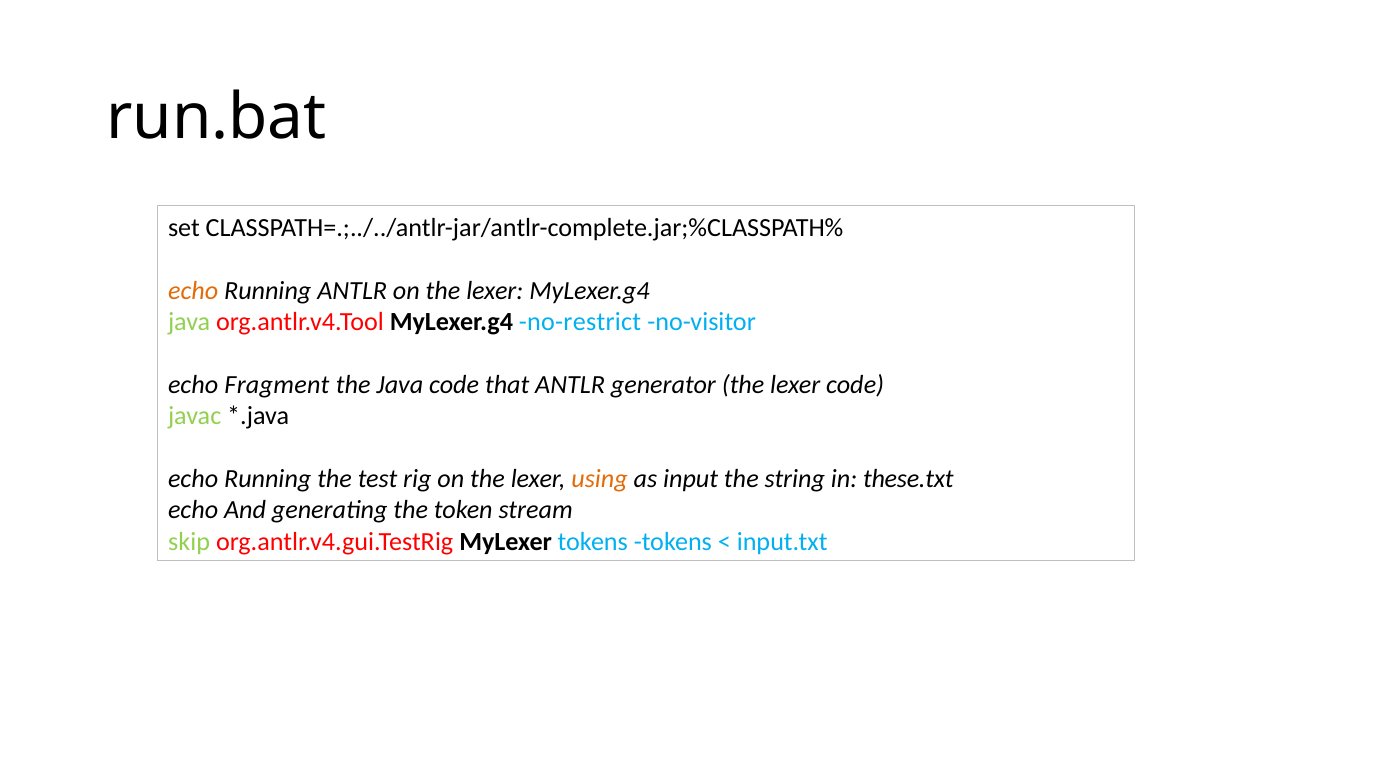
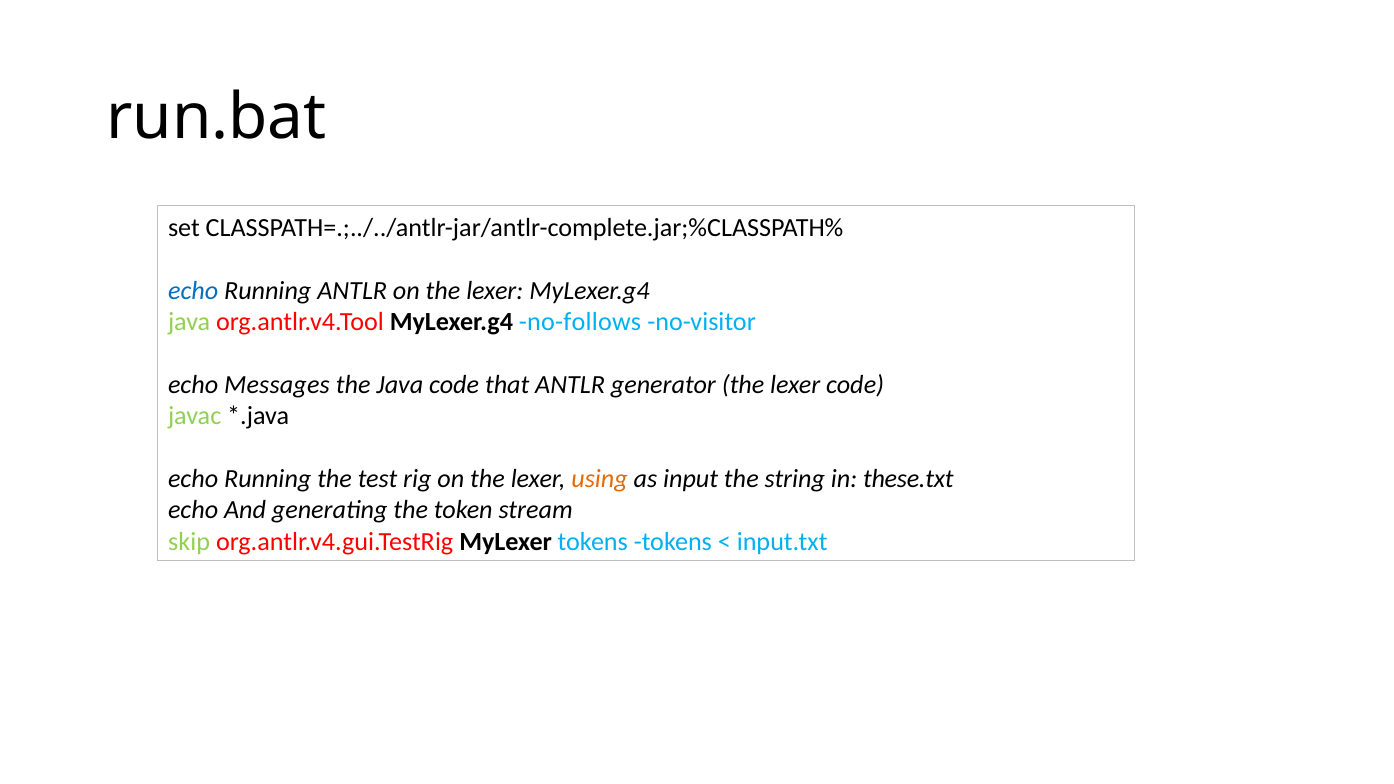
echo at (193, 291) colour: orange -> blue
no-restrict: no-restrict -> no-follows
Fragment: Fragment -> Messages
